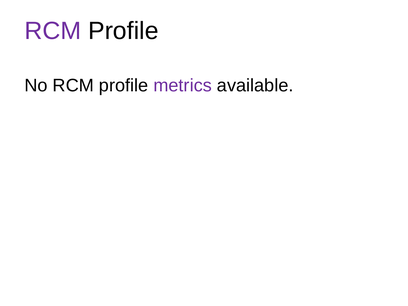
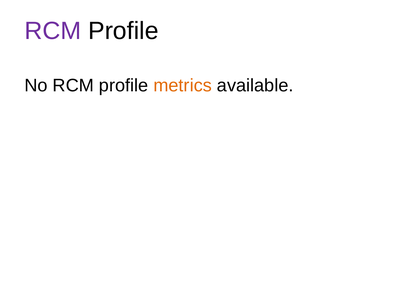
metrics colour: purple -> orange
